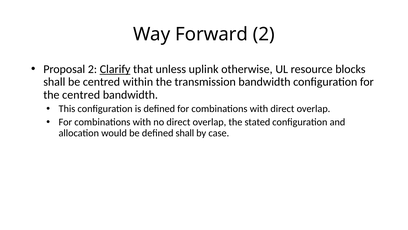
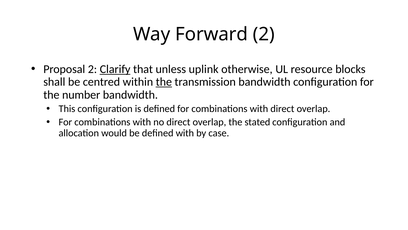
the at (164, 82) underline: none -> present
the centred: centred -> number
defined shall: shall -> with
